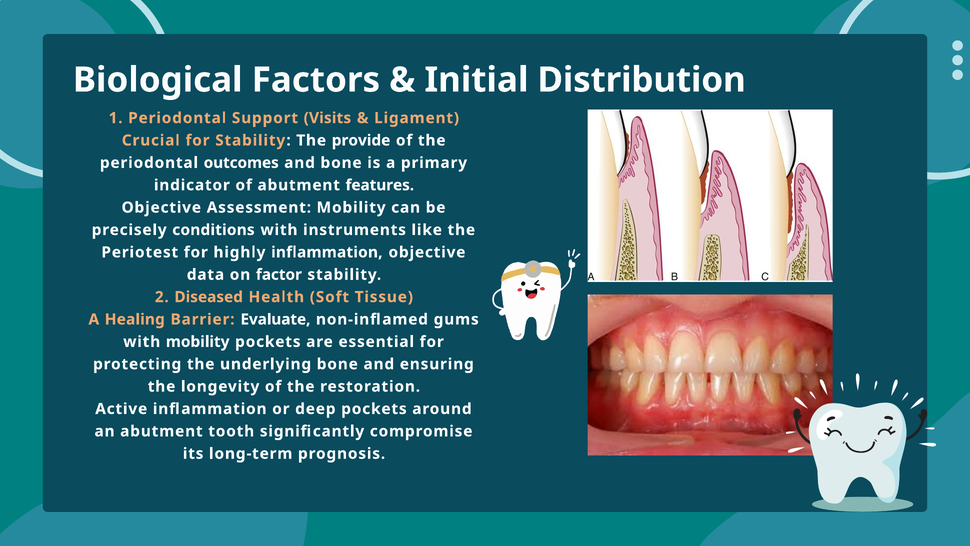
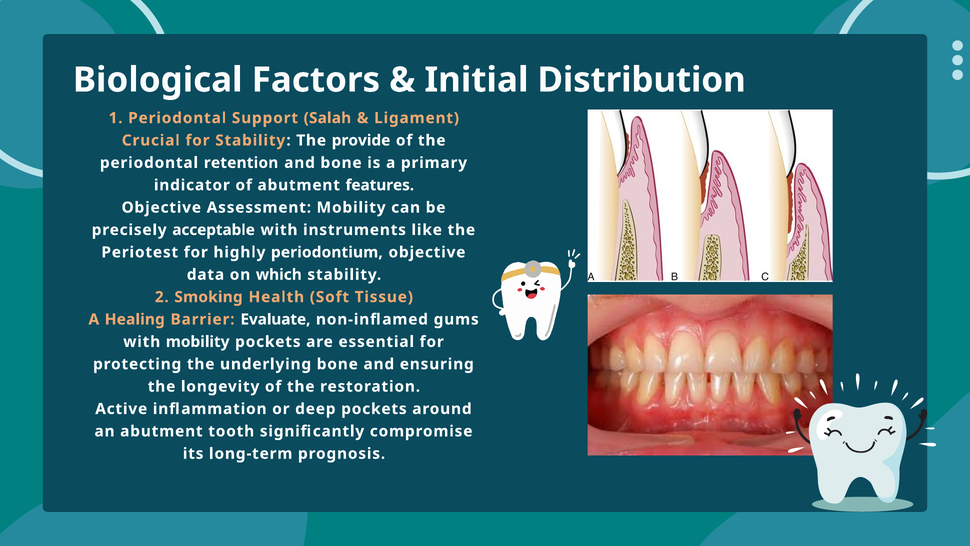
Visits: Visits -> Salah
outcomes: outcomes -> retention
conditions: conditions -> acceptable
highly inflammation: inflammation -> periodontium
factor: factor -> which
Diseased: Diseased -> Smoking
